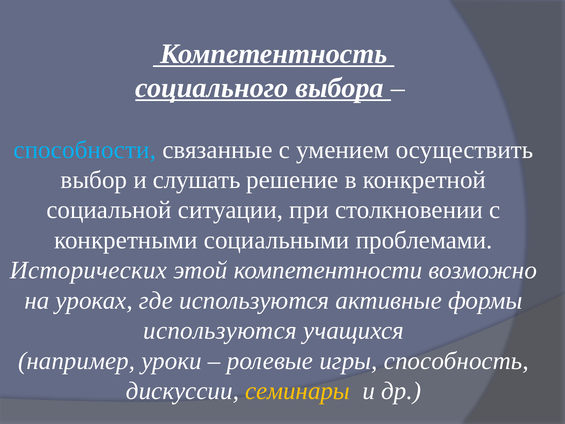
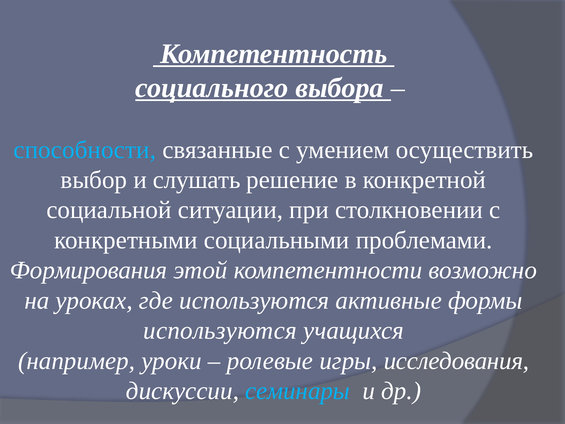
Исторических: Исторических -> Формирования
способность: способность -> исследования
семинары colour: yellow -> light blue
